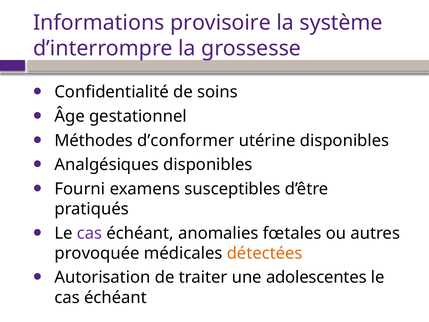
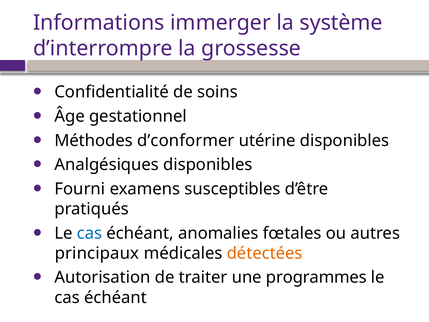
provisoire: provisoire -> immerger
cas at (90, 233) colour: purple -> blue
provoquée: provoquée -> principaux
adolescentes: adolescentes -> programmes
